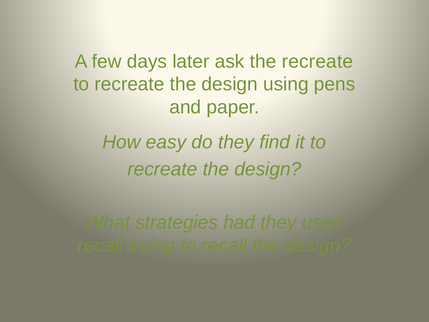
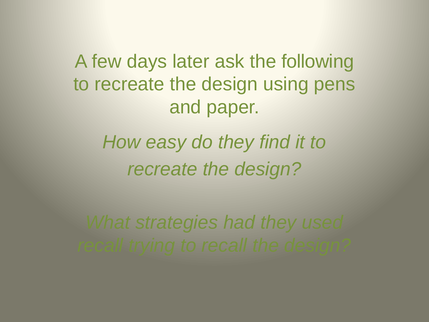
the recreate: recreate -> following
